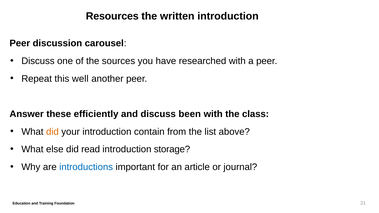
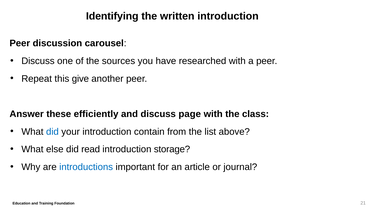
Resources: Resources -> Identifying
well: well -> give
been: been -> page
did at (52, 132) colour: orange -> blue
